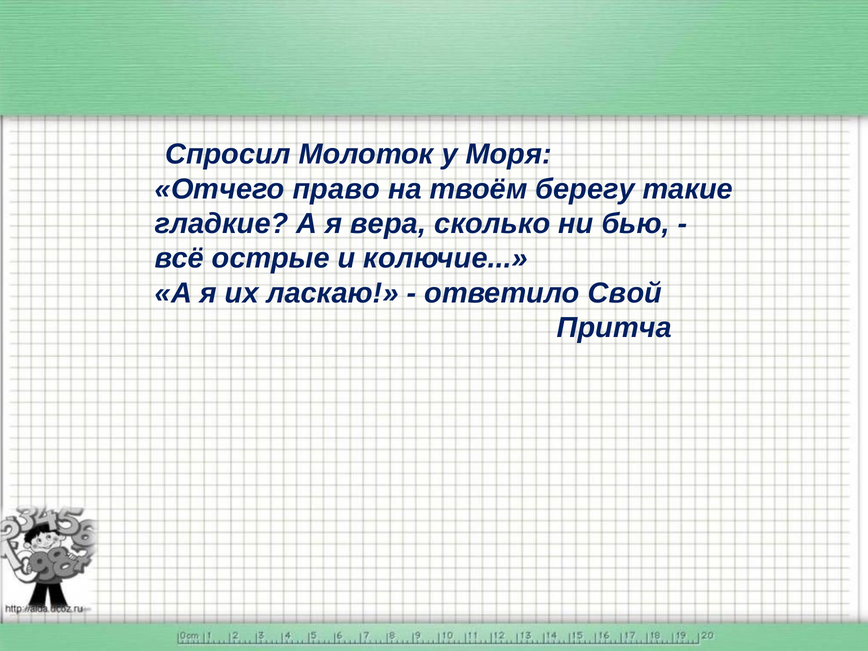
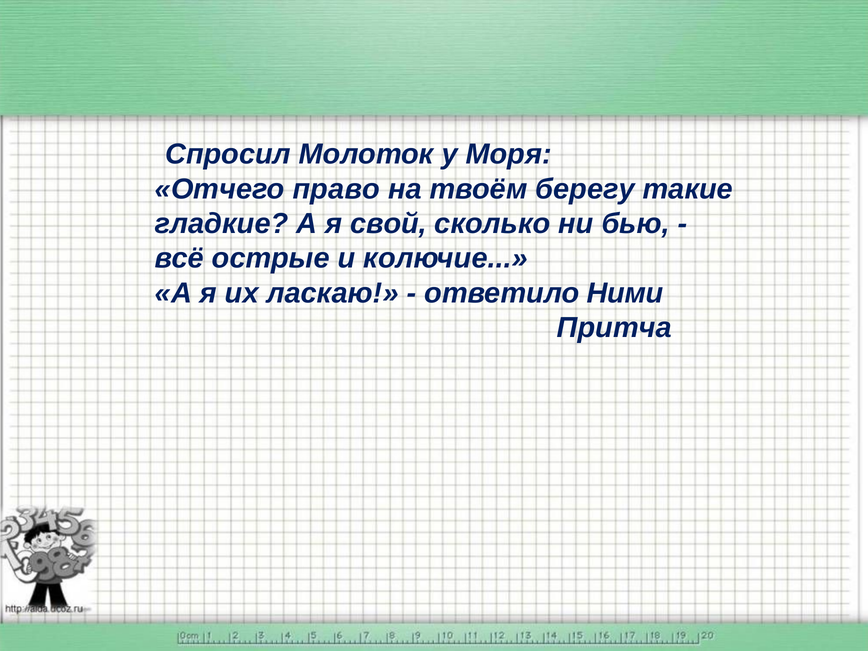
вера: вера -> свой
Свой: Свой -> Ними
